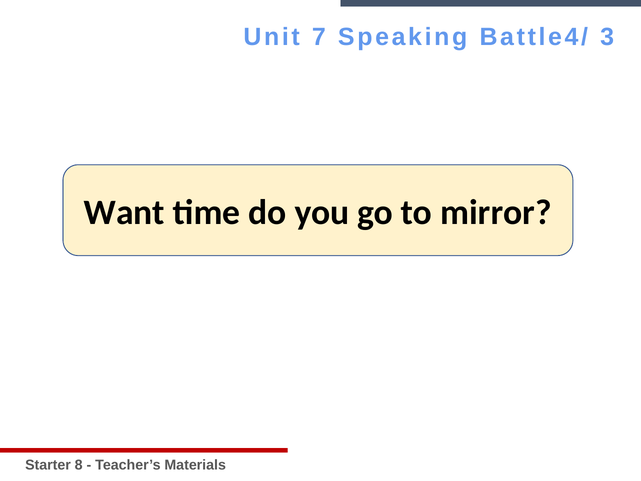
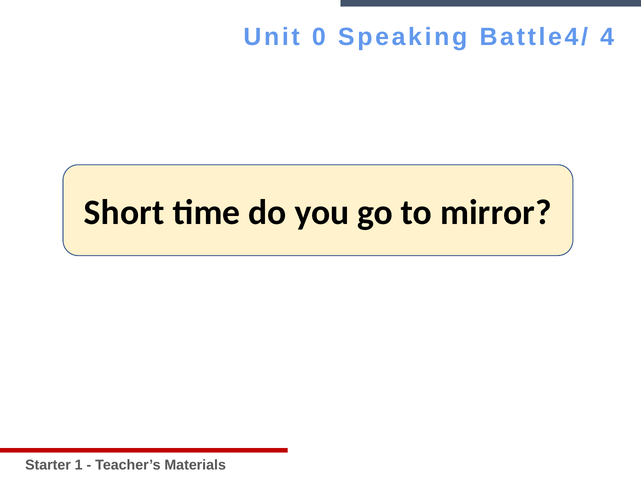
7: 7 -> 0
3: 3 -> 4
Want: Want -> Short
8: 8 -> 1
